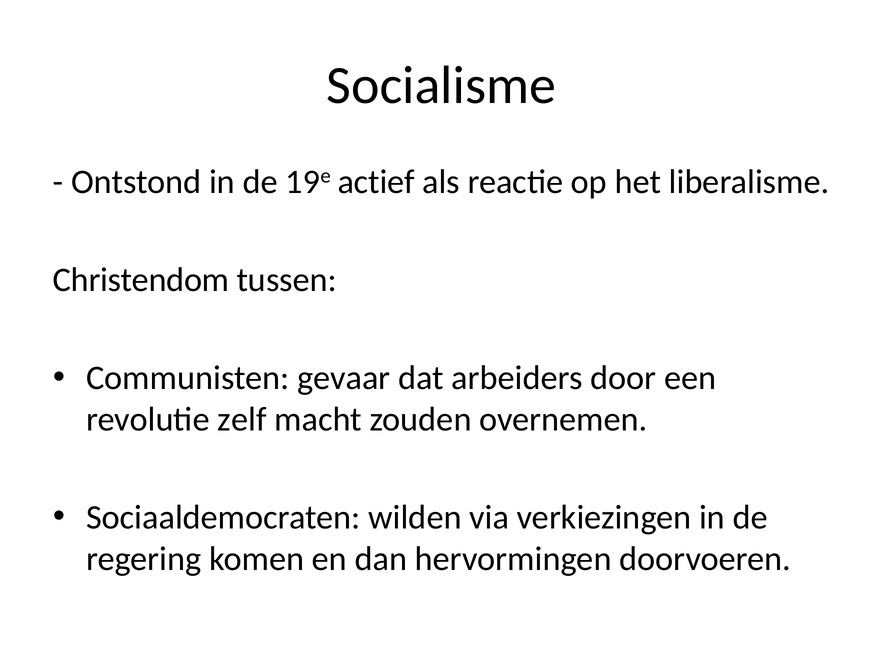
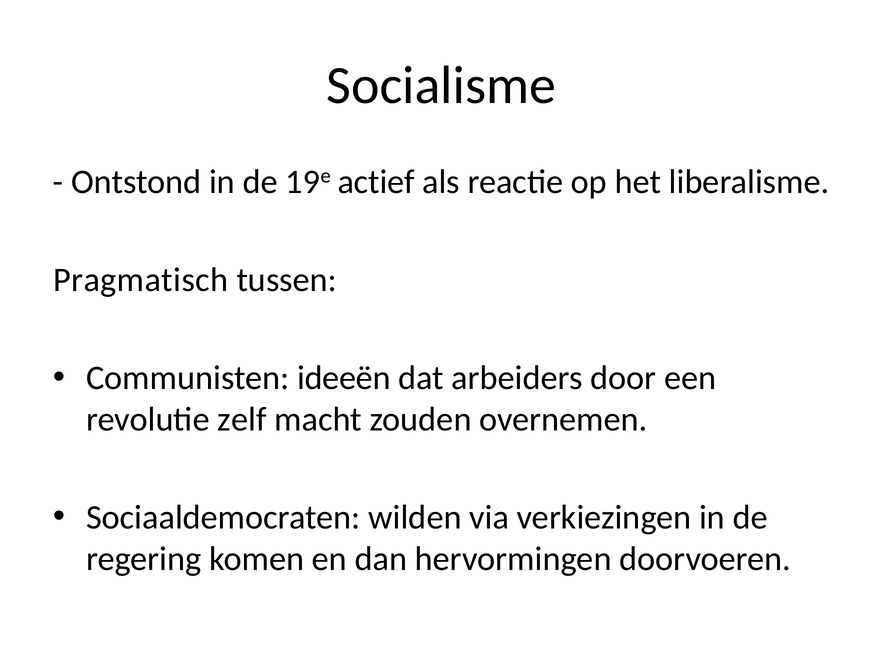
Christendom: Christendom -> Pragmatisch
gevaar: gevaar -> ideeën
